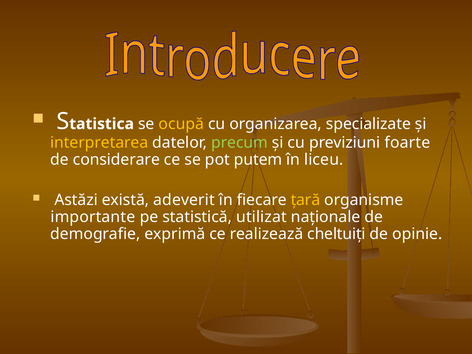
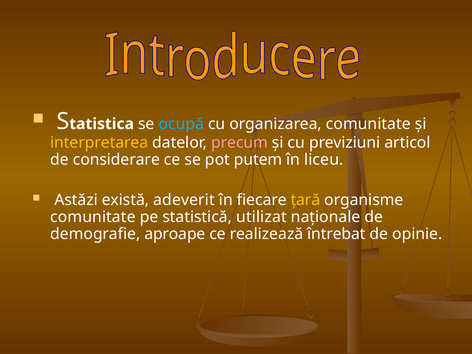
ocupă colour: yellow -> light blue
organizarea specializate: specializate -> comunitate
precum colour: light green -> pink
foarte: foarte -> articol
importante at (93, 217): importante -> comunitate
exprimă: exprimă -> aproape
cheltuiți: cheltuiți -> întrebat
